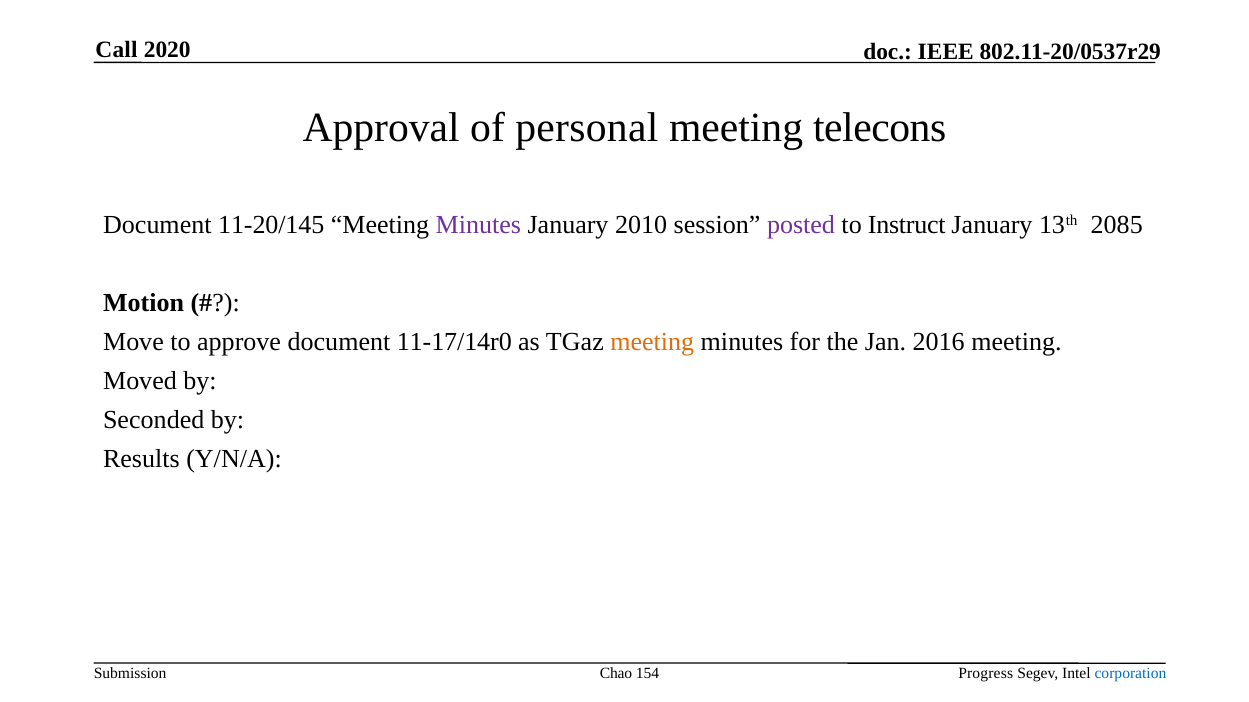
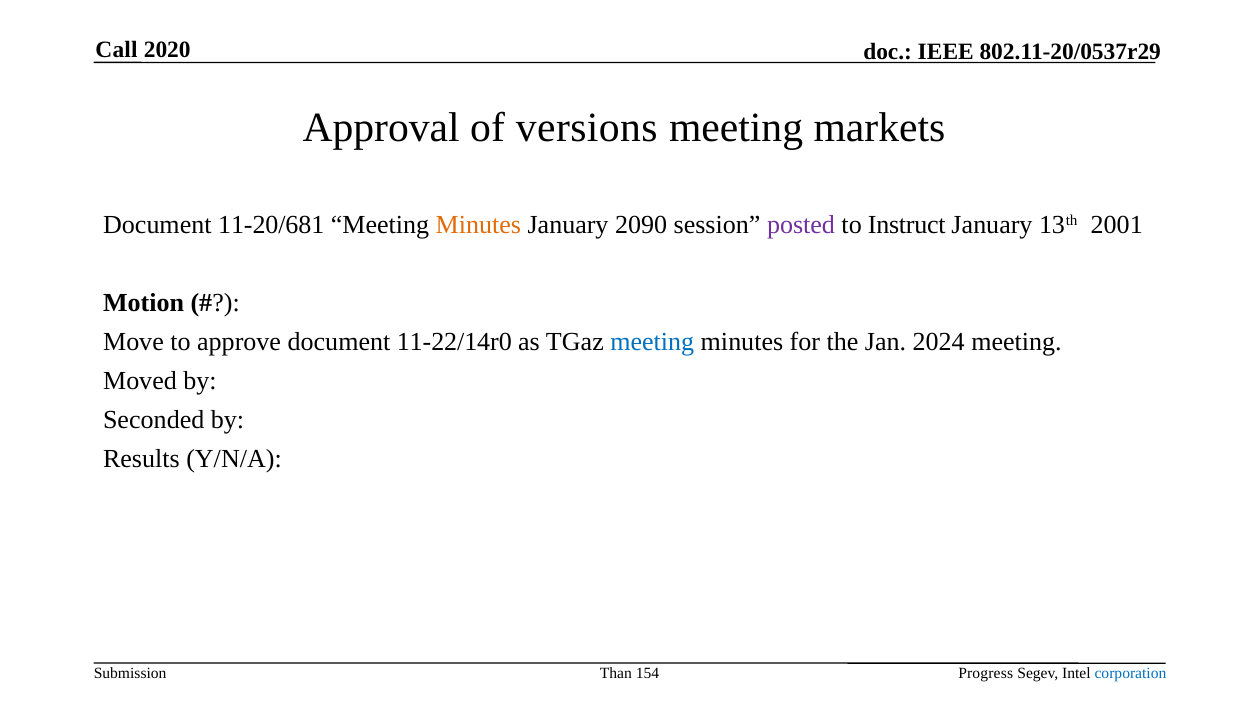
personal: personal -> versions
telecons: telecons -> markets
11-20/145: 11-20/145 -> 11-20/681
Minutes at (478, 225) colour: purple -> orange
2010: 2010 -> 2090
2085: 2085 -> 2001
11-17/14r0: 11-17/14r0 -> 11-22/14r0
meeting at (652, 342) colour: orange -> blue
2016: 2016 -> 2024
Chao: Chao -> Than
